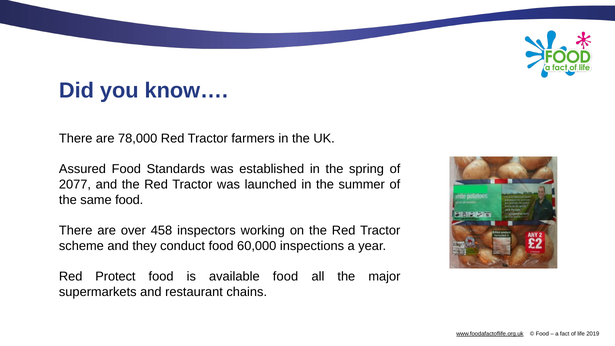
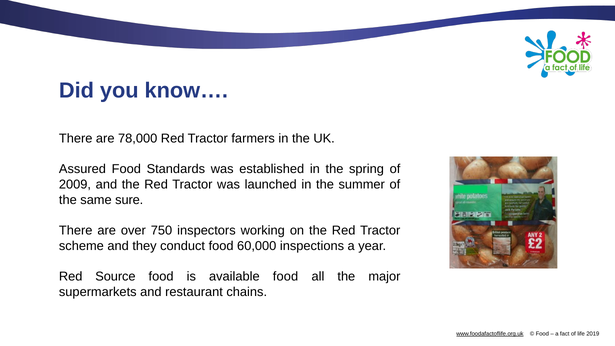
2077: 2077 -> 2009
same food: food -> sure
458: 458 -> 750
Protect: Protect -> Source
